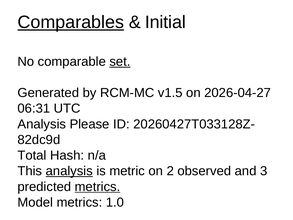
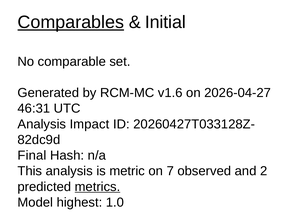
set underline: present -> none
v1.5: v1.5 -> v1.6
06:31: 06:31 -> 46:31
Please: Please -> Impact
Total: Total -> Final
analysis at (69, 171) underline: present -> none
2: 2 -> 7
3: 3 -> 2
Model metrics: metrics -> highest
